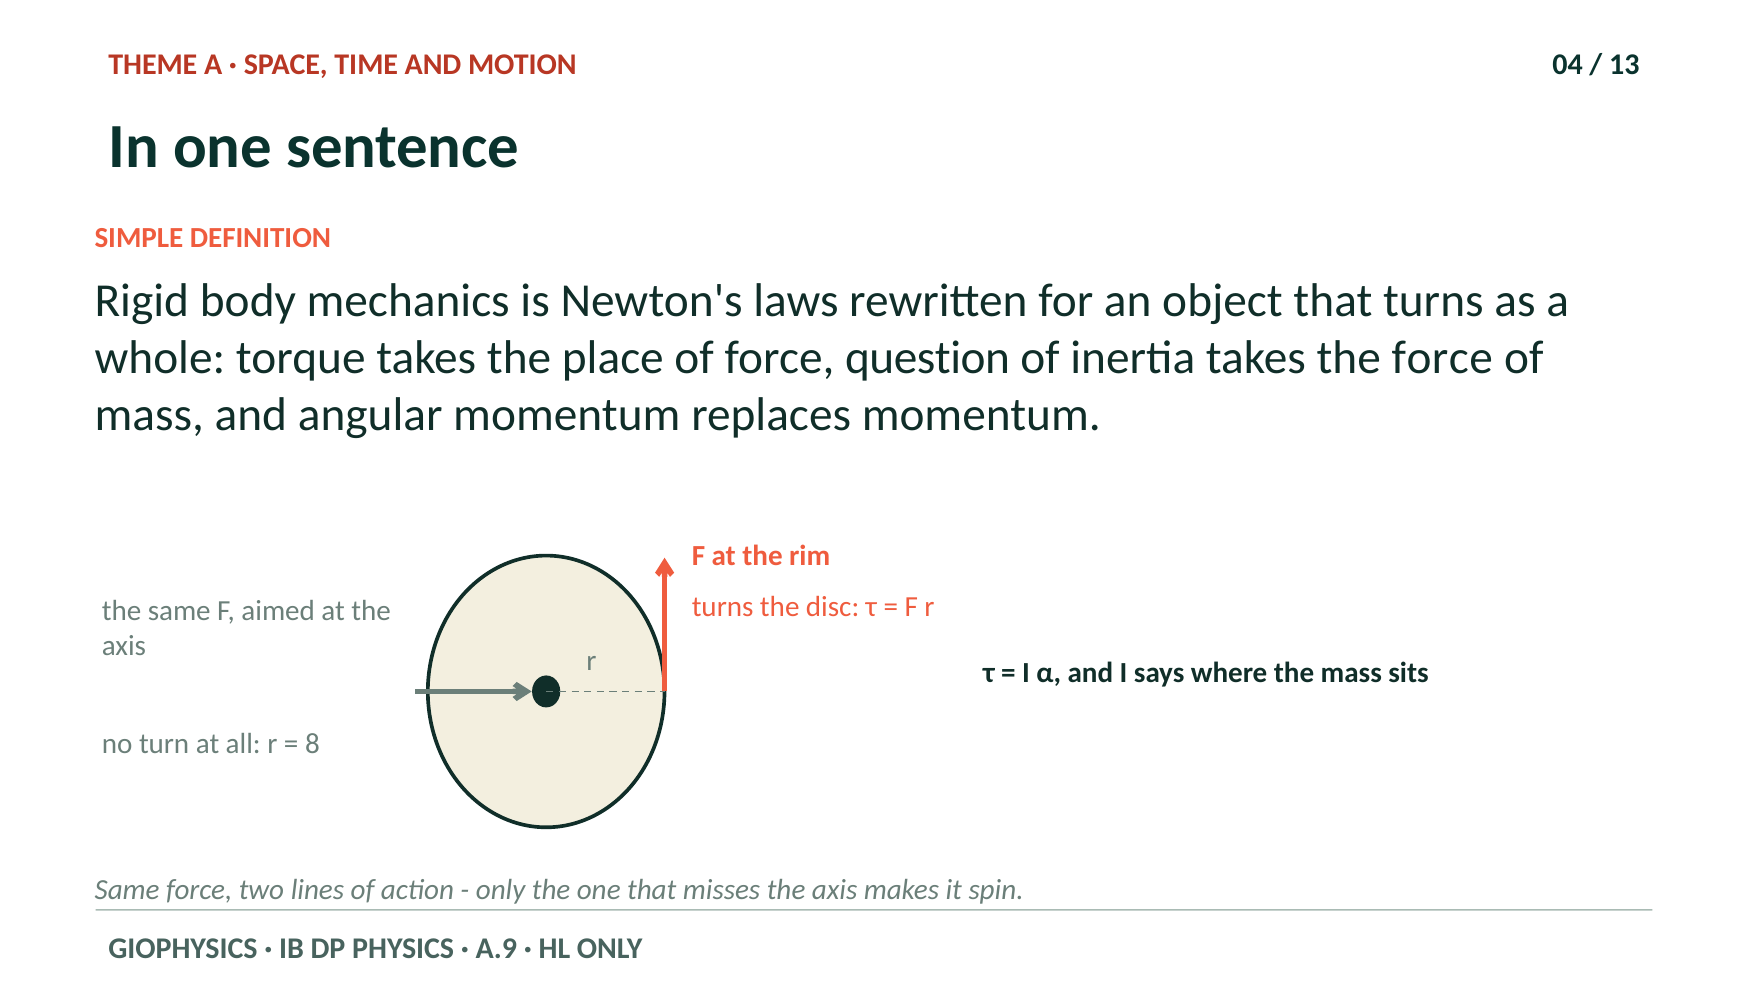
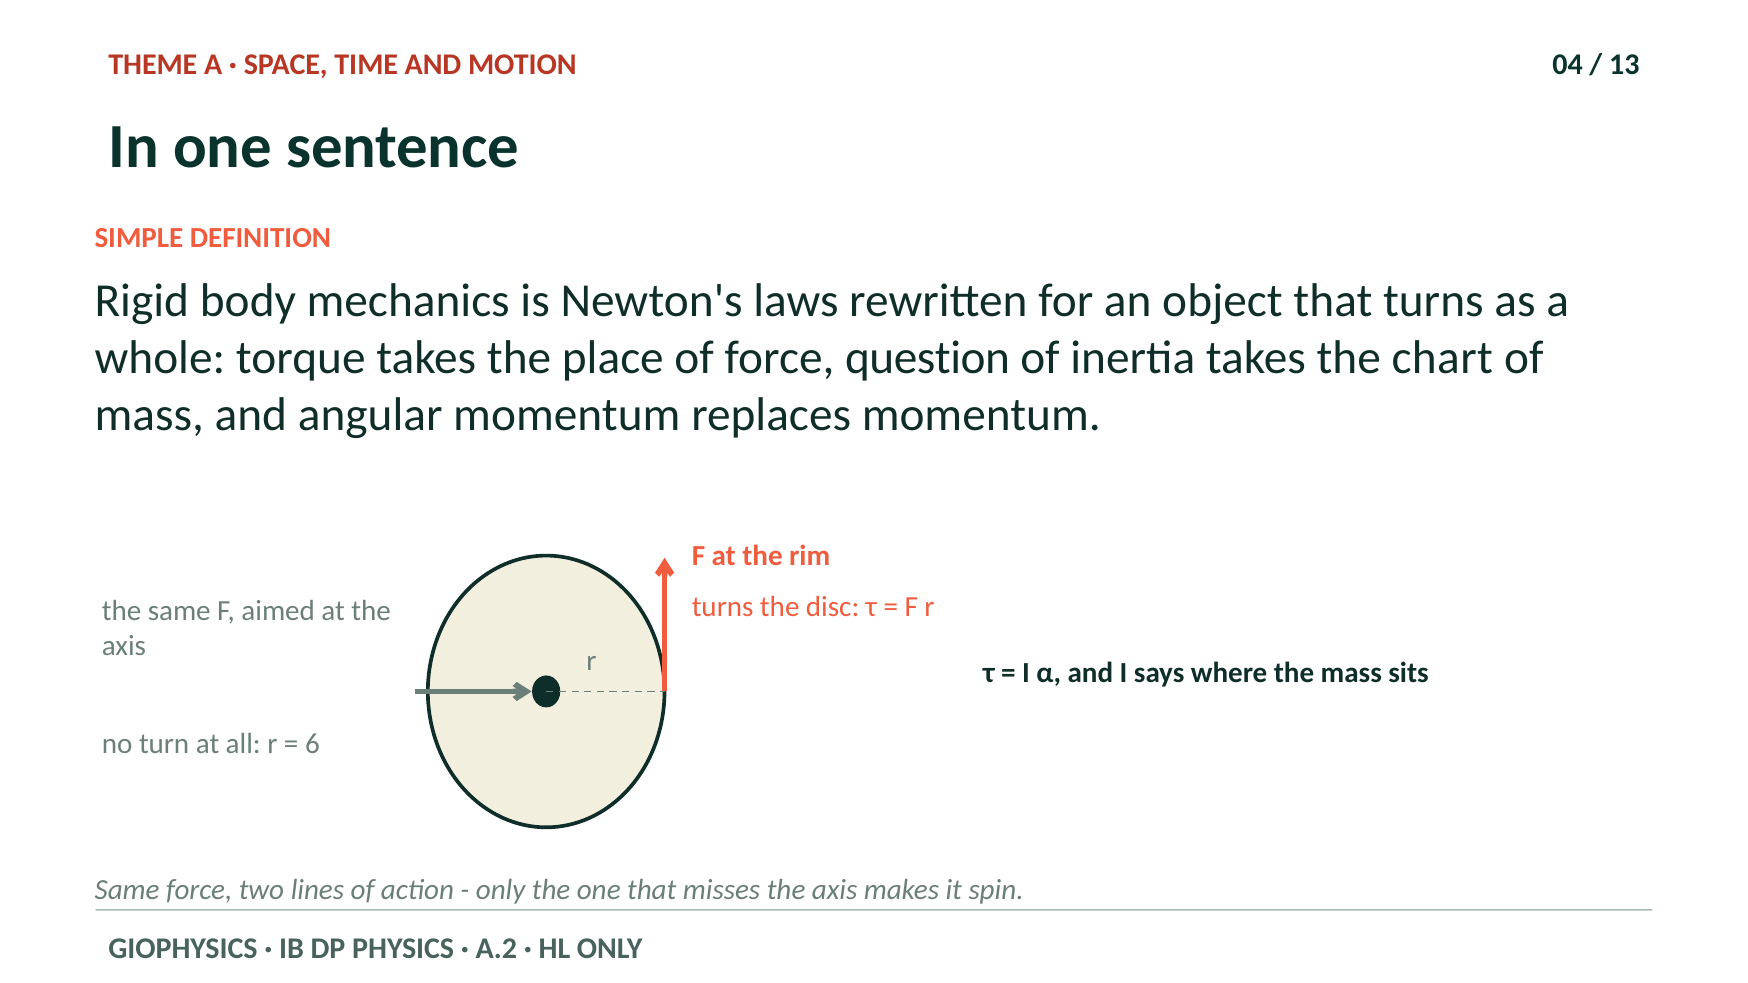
the force: force -> chart
8: 8 -> 6
A.9: A.9 -> A.2
